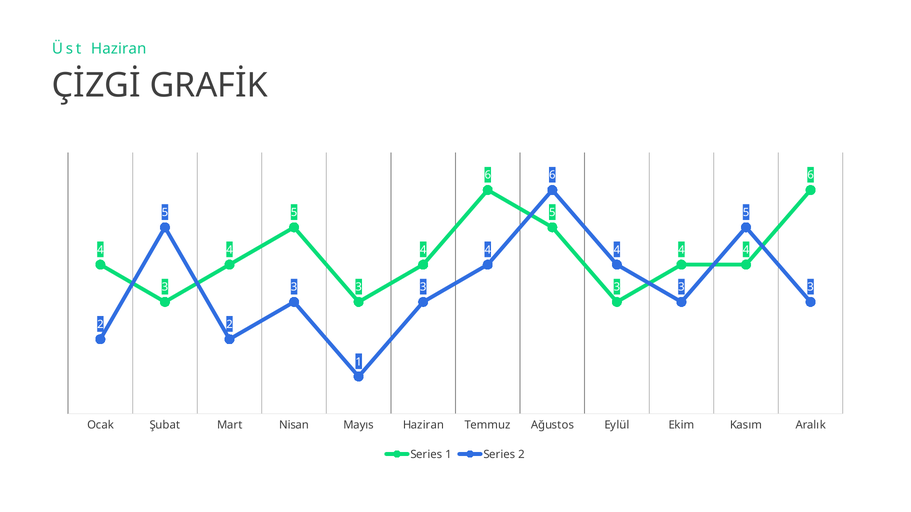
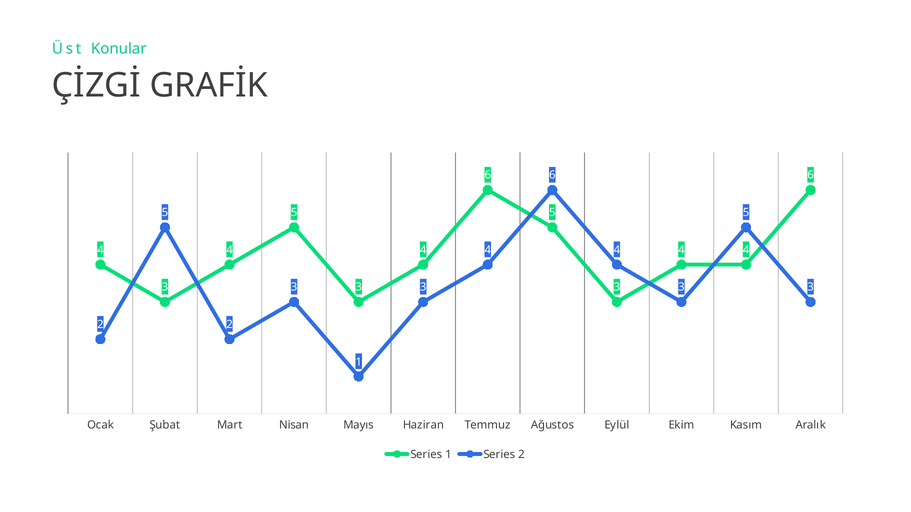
Üst Haziran: Haziran -> Konular
